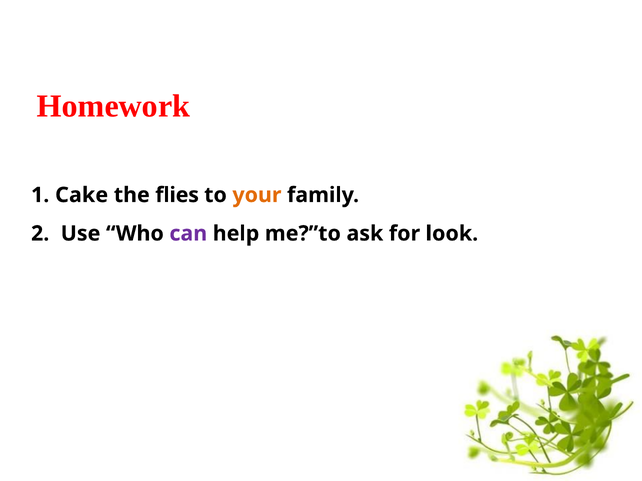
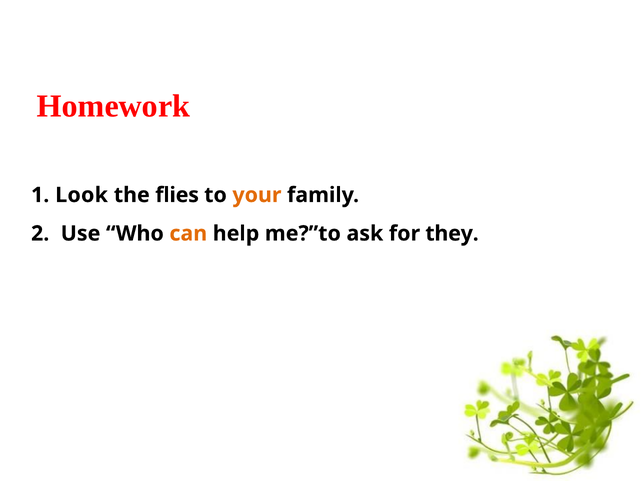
Cake: Cake -> Look
can colour: purple -> orange
look: look -> they
